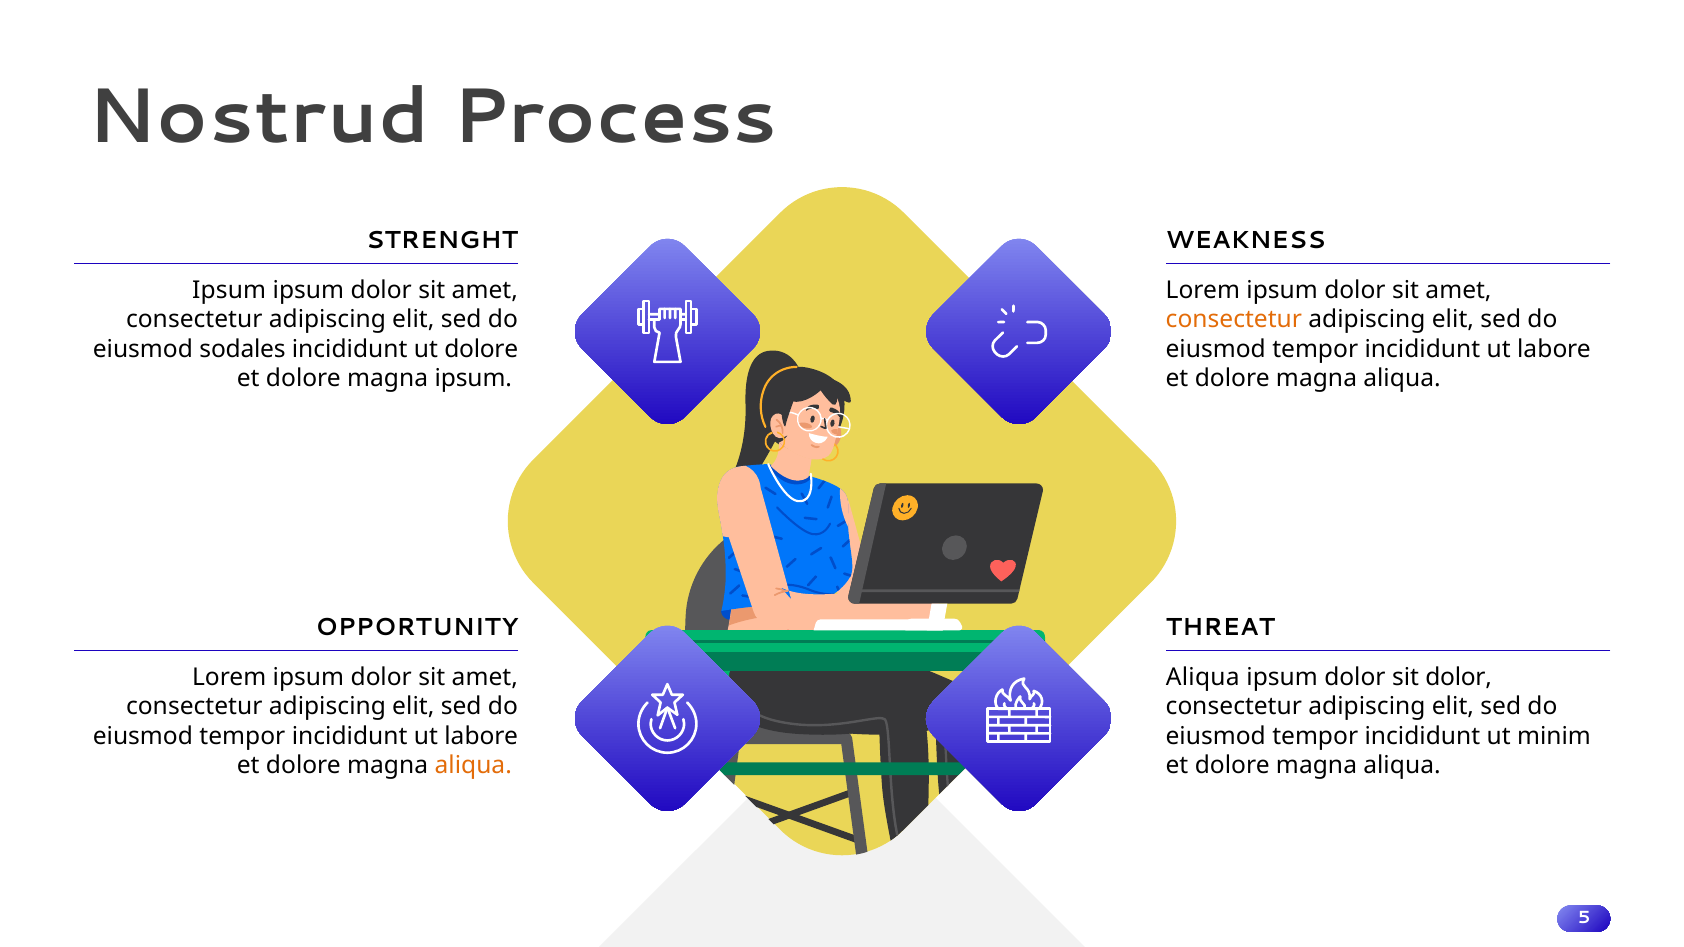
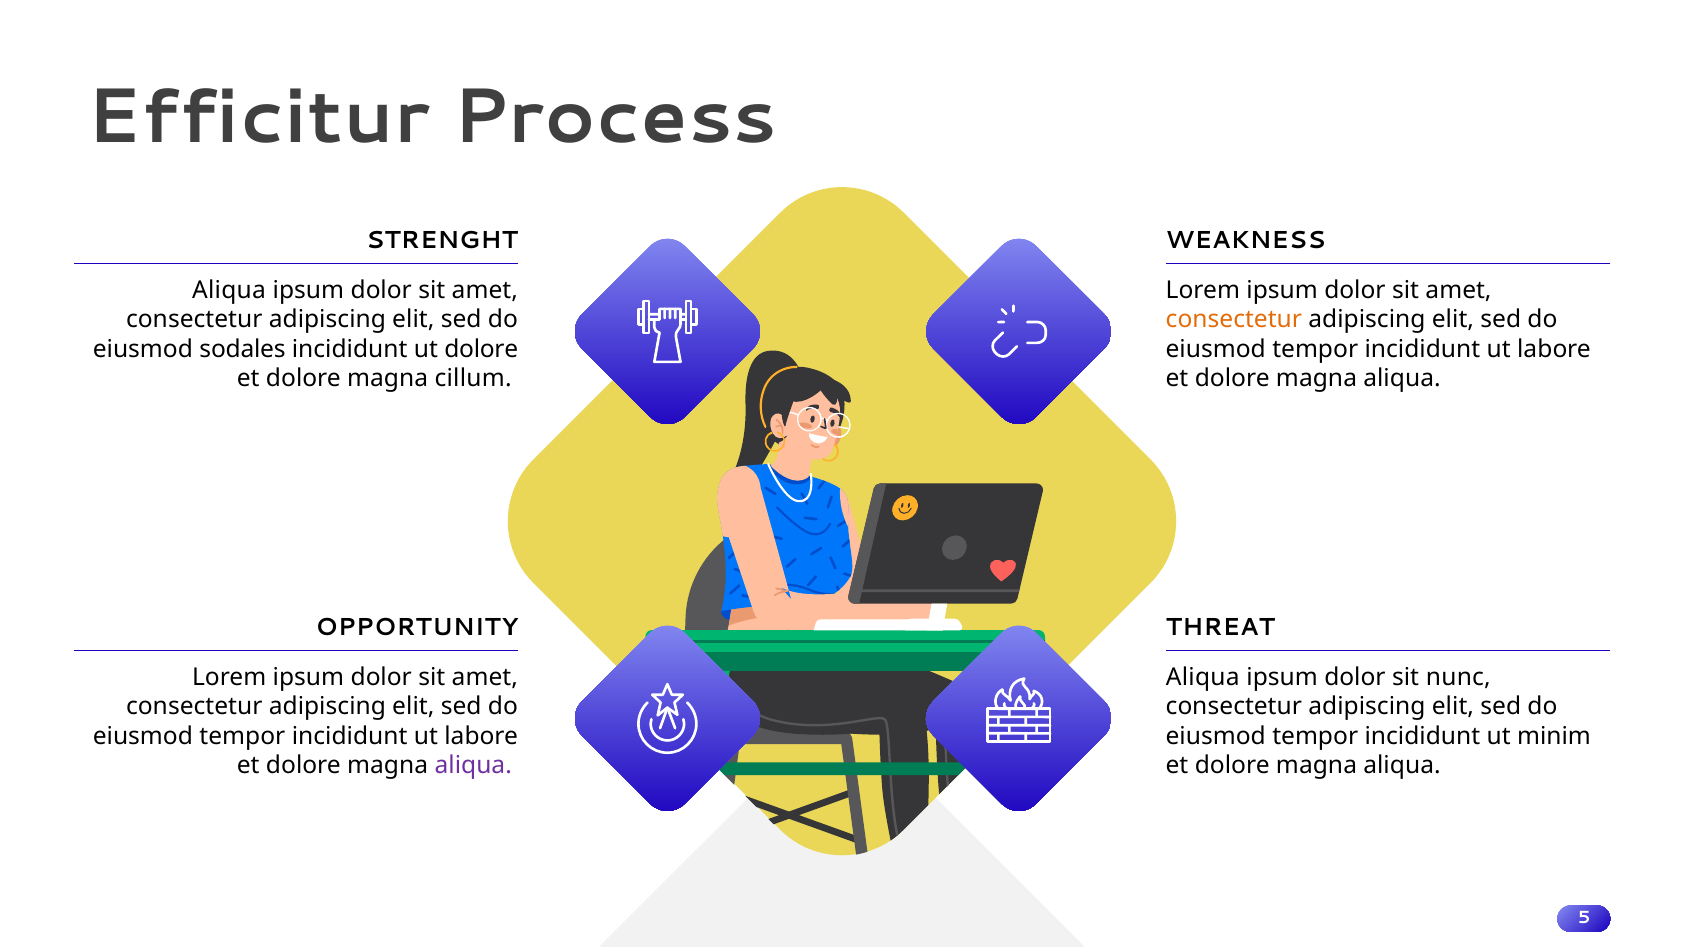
Nostrud: Nostrud -> Efficitur
Ipsum at (229, 290): Ipsum -> Aliqua
magna ipsum: ipsum -> cillum
sit dolor: dolor -> nunc
aliqua at (473, 766) colour: orange -> purple
